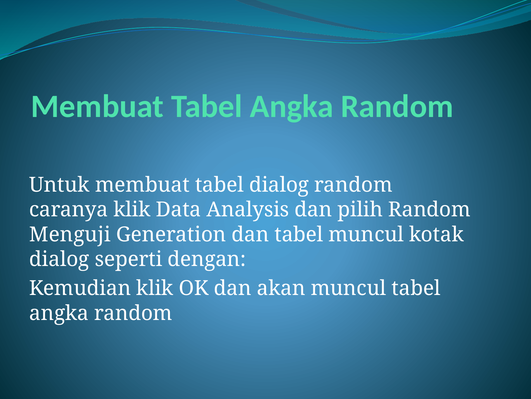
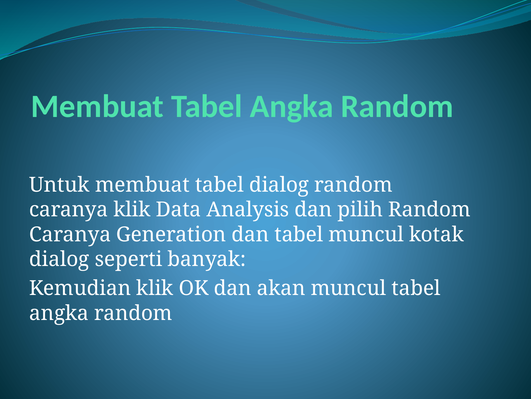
Menguji at (70, 234): Menguji -> Caranya
dengan: dengan -> banyak
